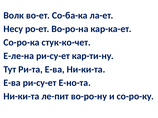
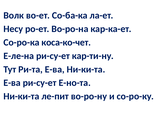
стук-ко-чет: стук-ко-чет -> коса-ко-чет
